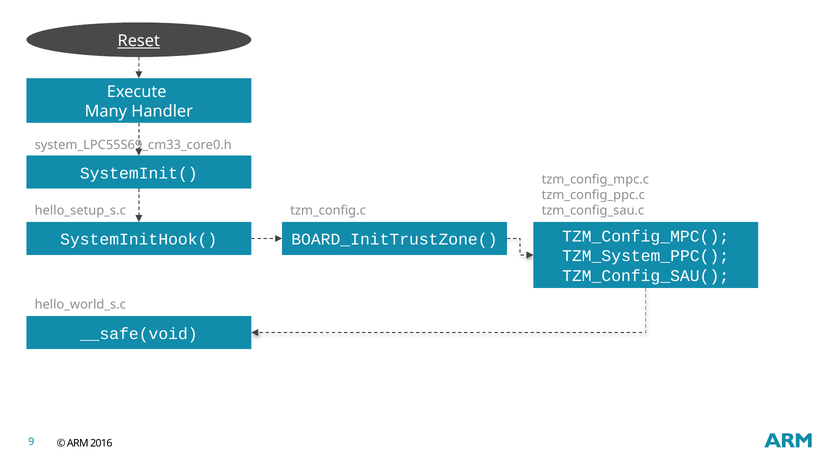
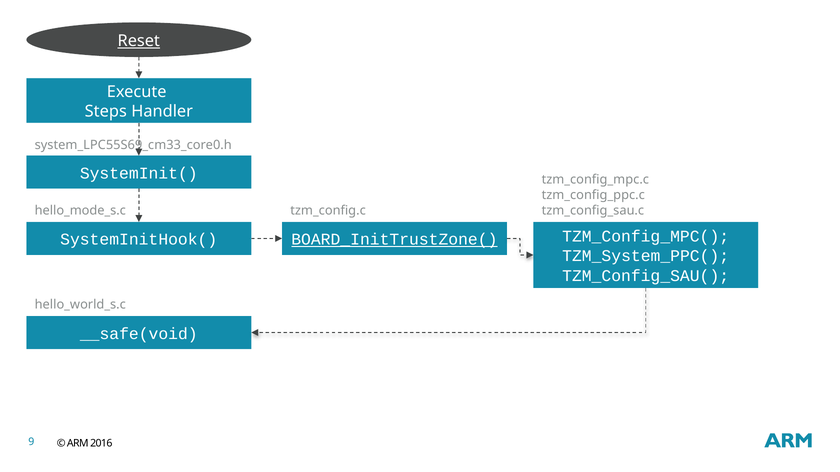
Many: Many -> Steps
hello_setup_s.c: hello_setup_s.c -> hello_mode_s.c
BOARD_InitTrustZone( underline: none -> present
